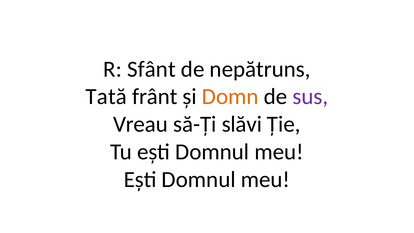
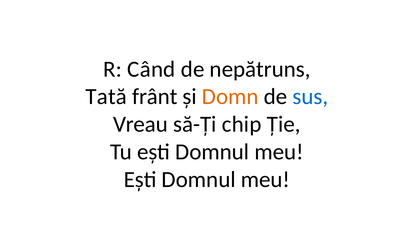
Sfânt: Sfânt -> Când
sus colour: purple -> blue
slăvi: slăvi -> chip
